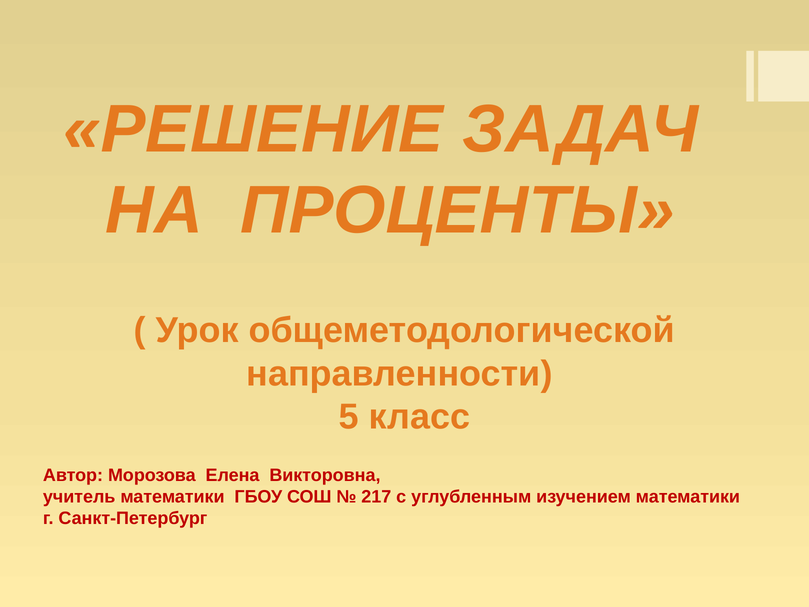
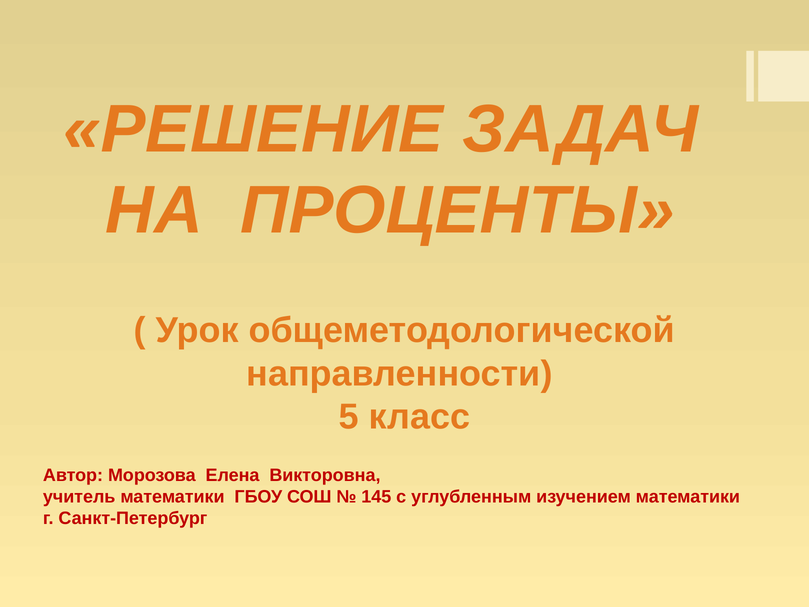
217: 217 -> 145
